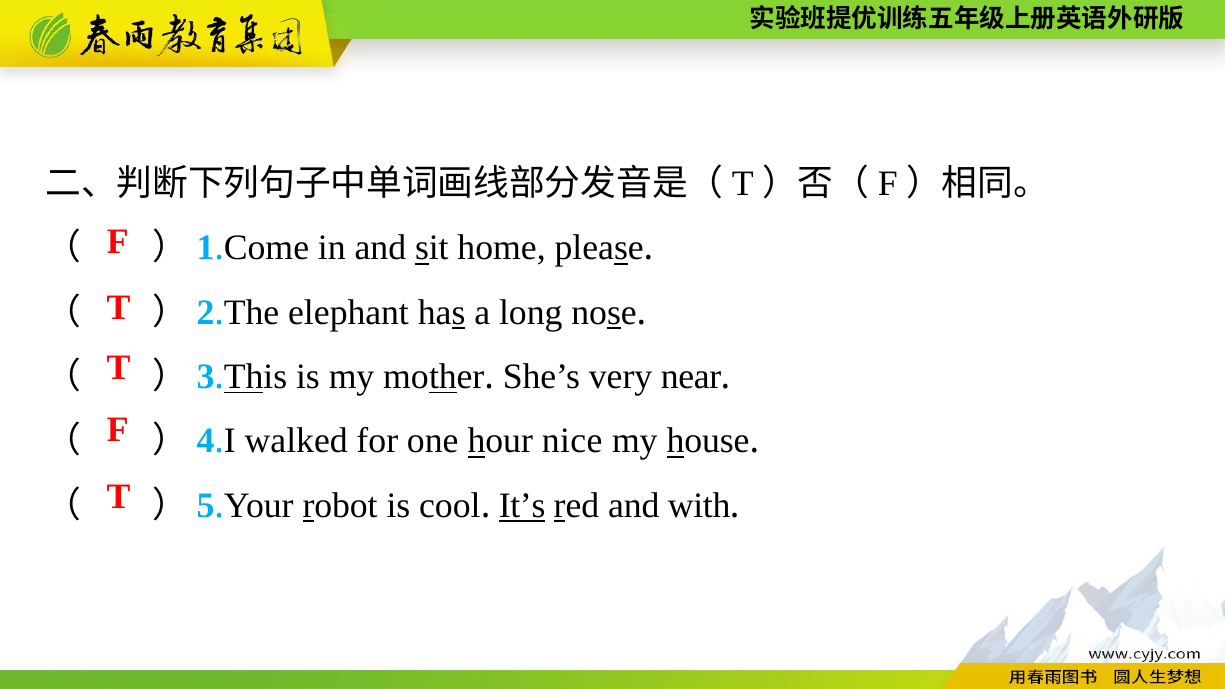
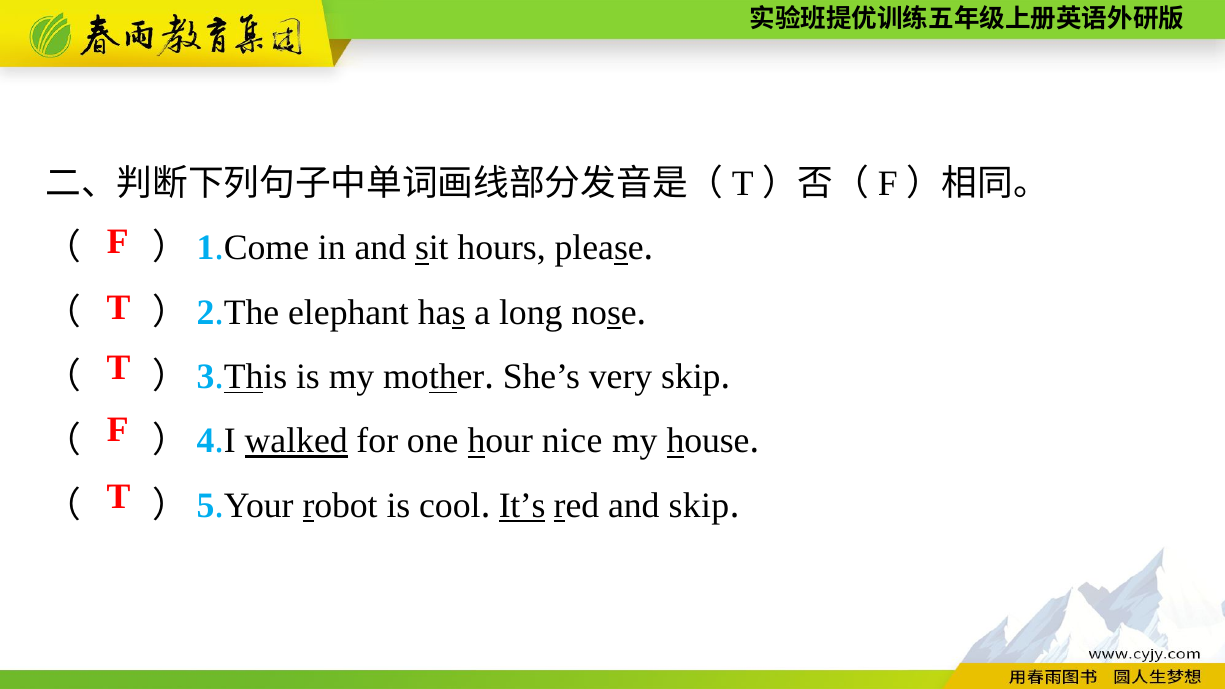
home: home -> hours
very near: near -> skip
walked underline: none -> present
and with: with -> skip
